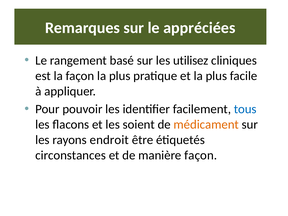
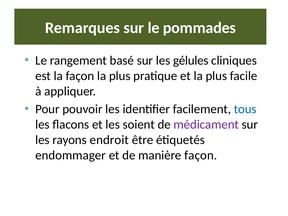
appréciées: appréciées -> pommades
utilisez: utilisez -> gélules
médicament colour: orange -> purple
circonstances: circonstances -> endommager
